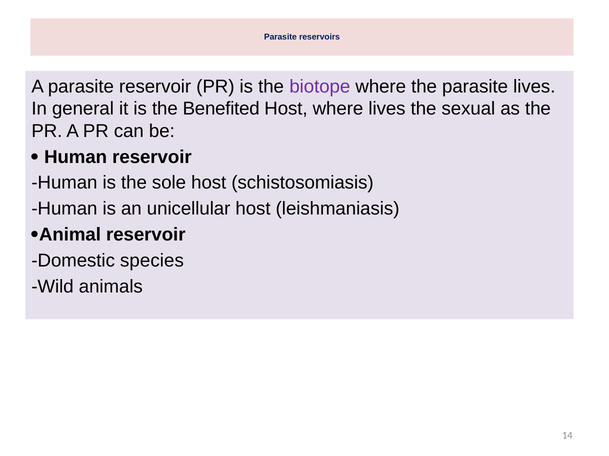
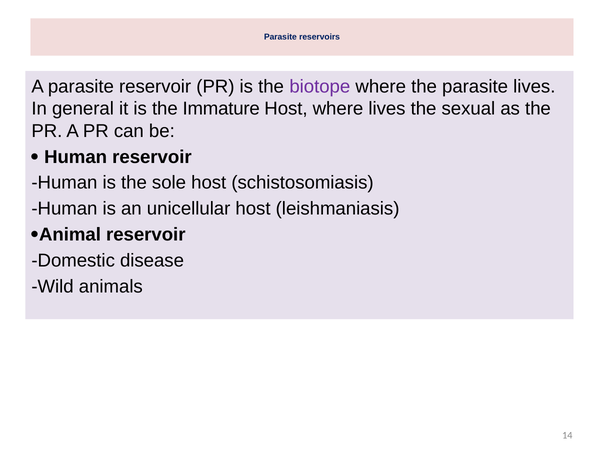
Benefited: Benefited -> Immature
species: species -> disease
